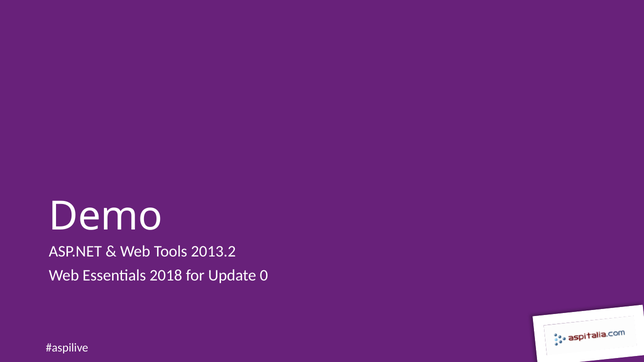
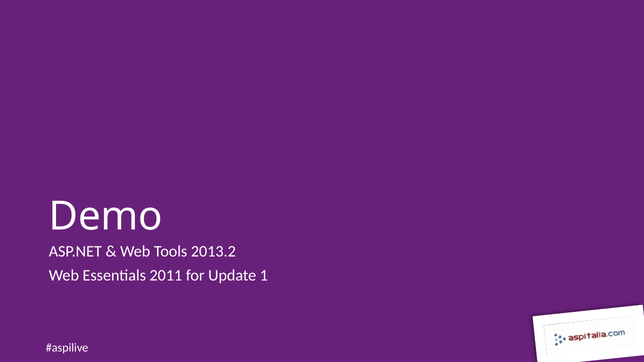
2018: 2018 -> 2011
0: 0 -> 1
